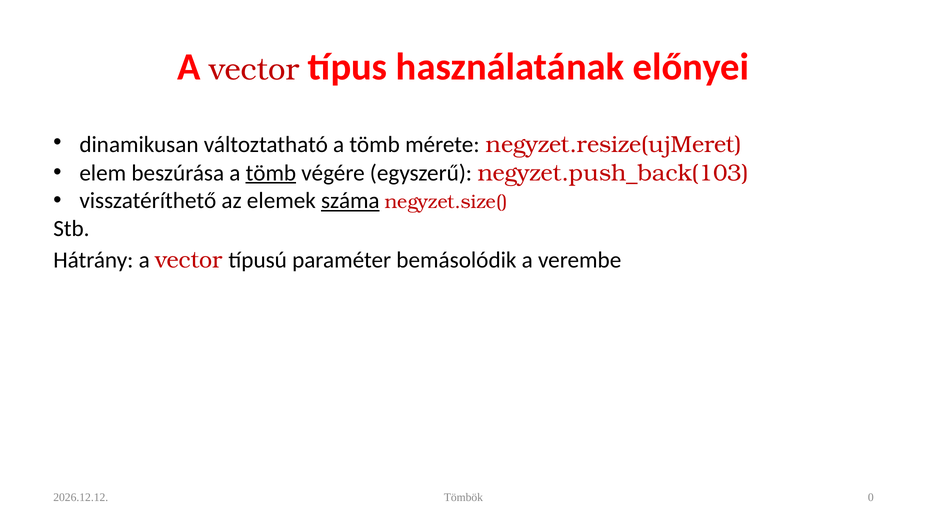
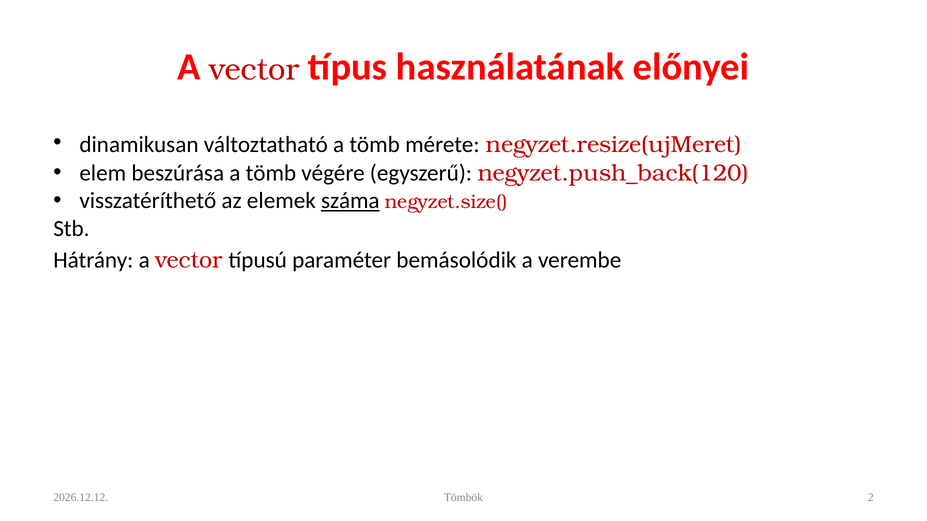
tömb at (271, 173) underline: present -> none
negyzet.push_back(103: negyzet.push_back(103 -> negyzet.push_back(120
0: 0 -> 2
